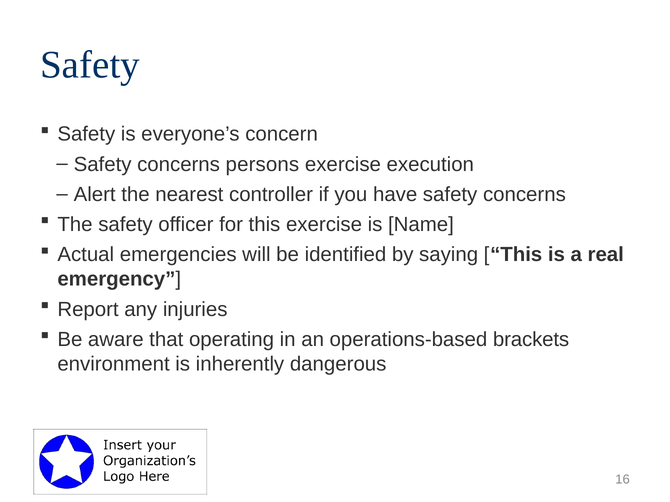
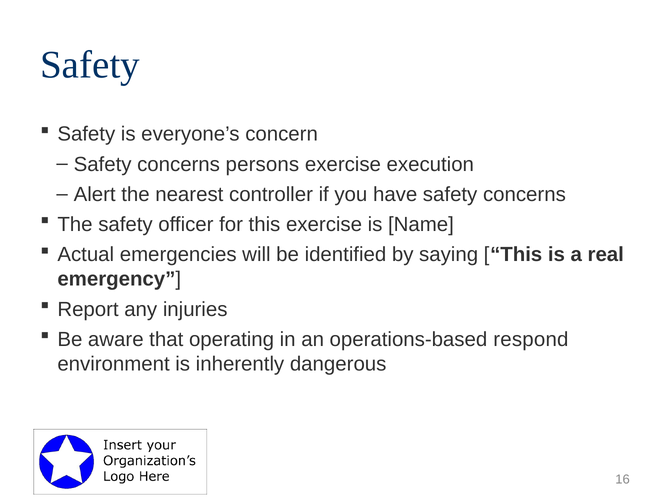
brackets: brackets -> respond
